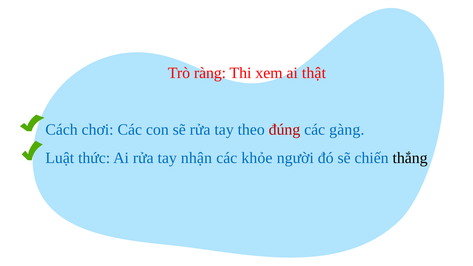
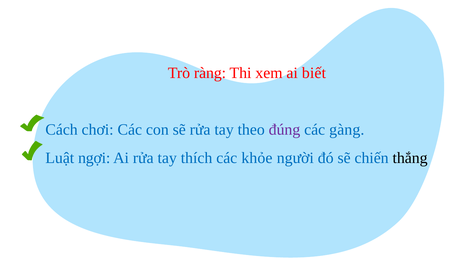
thật: thật -> biết
đúng colour: red -> purple
thức: thức -> ngợi
nhận: nhận -> thích
